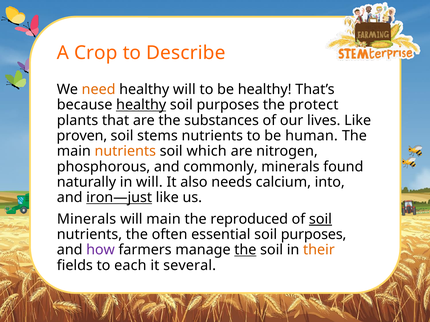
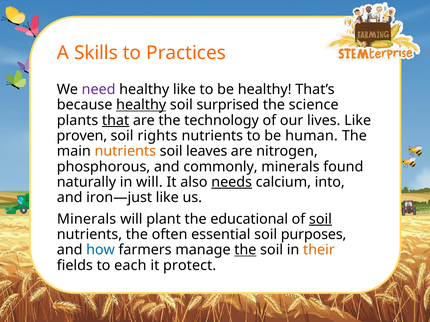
Crop: Crop -> Skills
Describe: Describe -> Practices
need colour: orange -> purple
healthy will: will -> like
purposes at (228, 105): purposes -> surprised
protect: protect -> science
that underline: none -> present
substances: substances -> technology
stems: stems -> rights
which: which -> leaves
needs underline: none -> present
iron—just underline: present -> none
will main: main -> plant
reproduced: reproduced -> educational
how colour: purple -> blue
several: several -> protect
